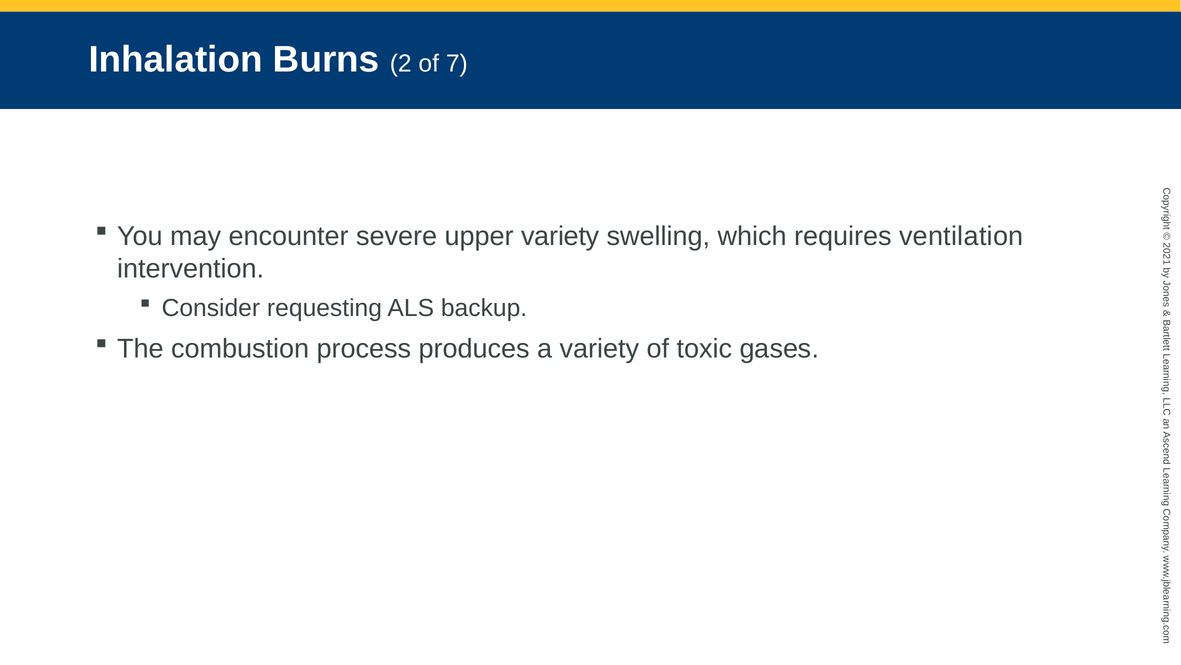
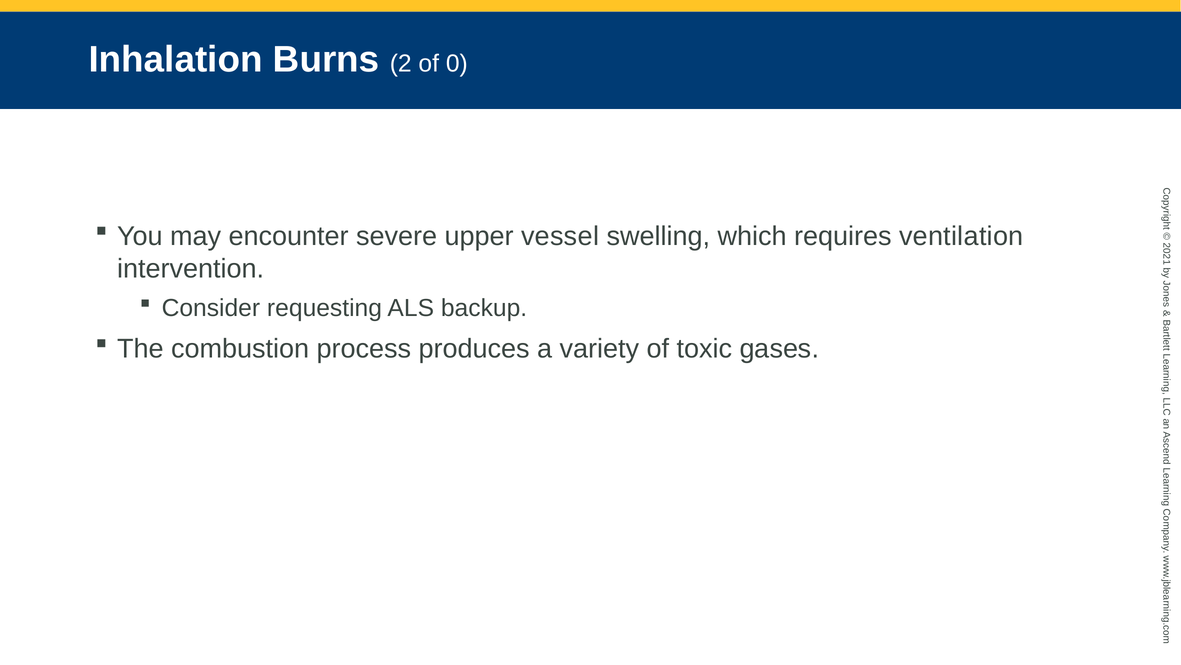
of 7: 7 -> 0
upper variety: variety -> vessel
